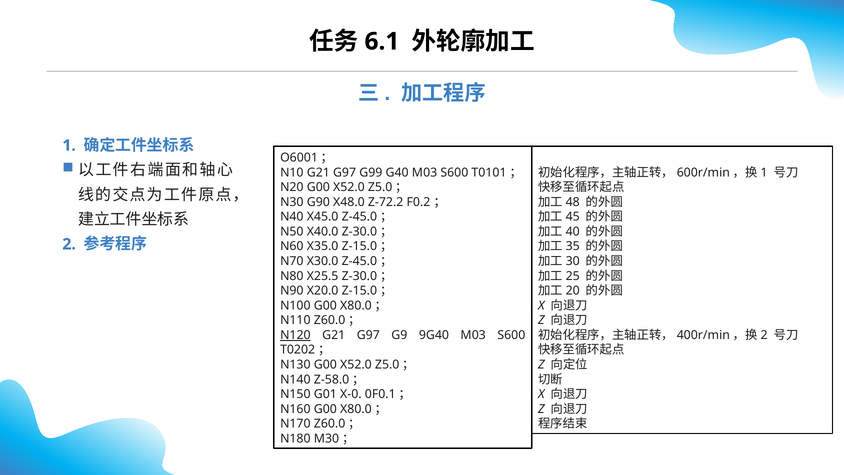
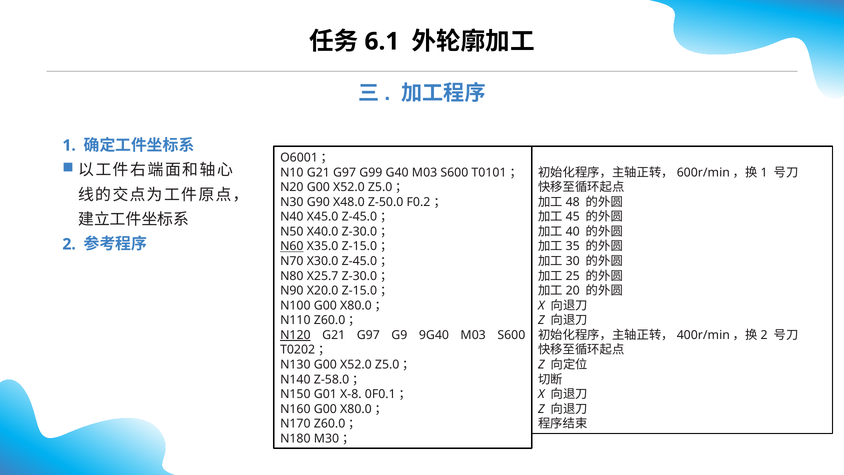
Z-72.2: Z-72.2 -> Z-50.0
N60 underline: none -> present
X25.5: X25.5 -> X25.7
X-0: X-0 -> X-8
